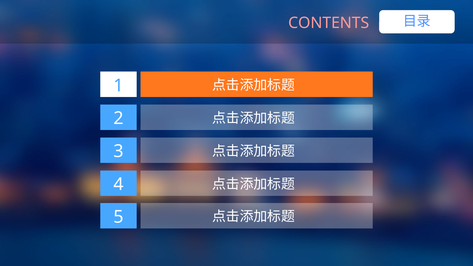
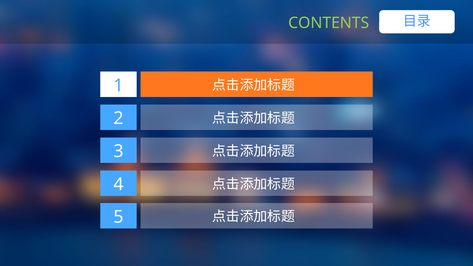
CONTENTS colour: pink -> light green
